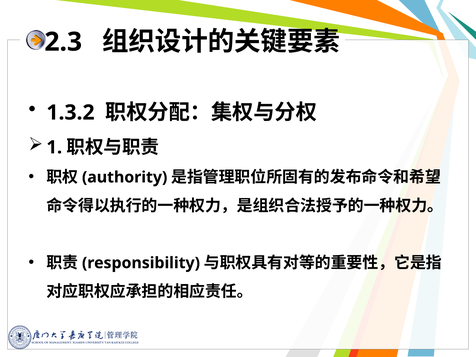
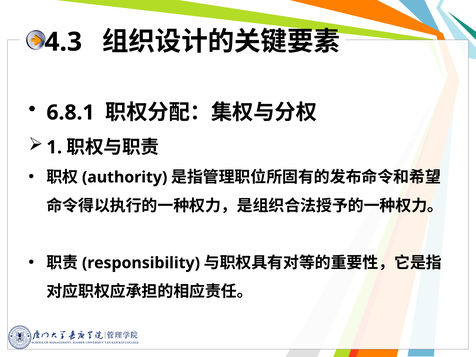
2.3: 2.3 -> 4.3
1.3.2: 1.3.2 -> 6.8.1
